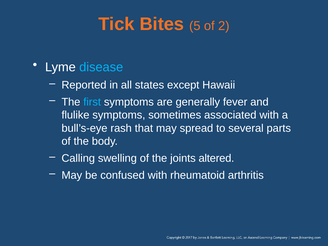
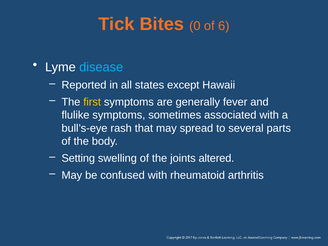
5: 5 -> 0
2: 2 -> 6
first colour: light blue -> yellow
Calling: Calling -> Setting
